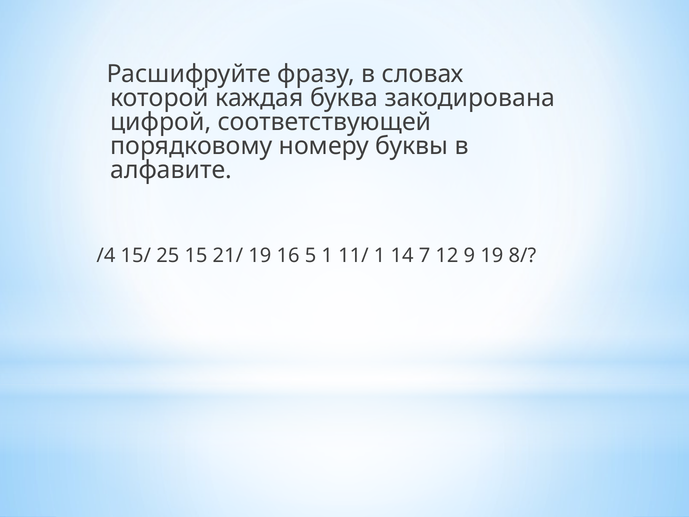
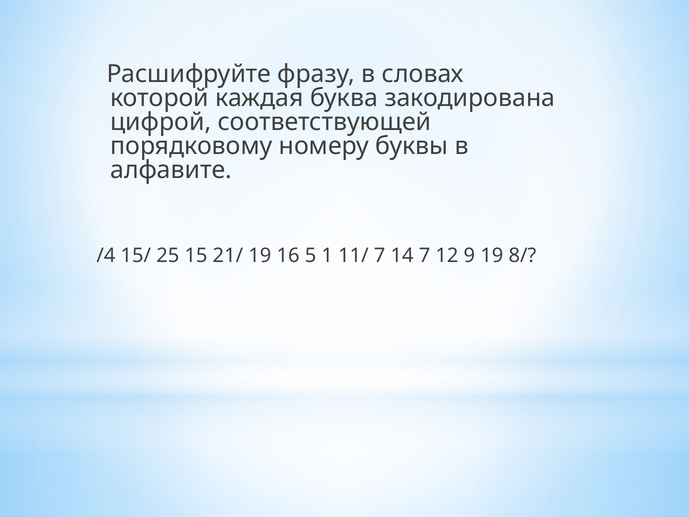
11/ 1: 1 -> 7
